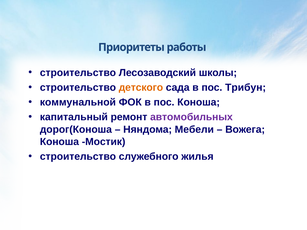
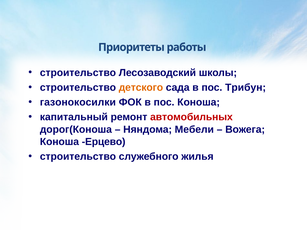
коммунальной: коммунальной -> газонокосилки
автомобильных colour: purple -> red
Мостик: Мостик -> Ерцево
